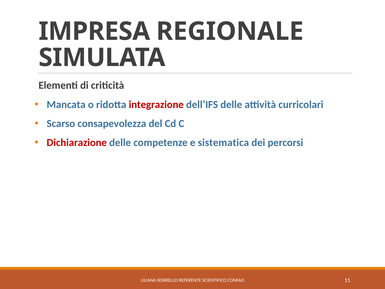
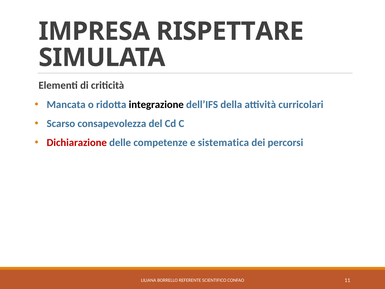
REGIONALE: REGIONALE -> RISPETTARE
integrazione colour: red -> black
dell’IFS delle: delle -> della
